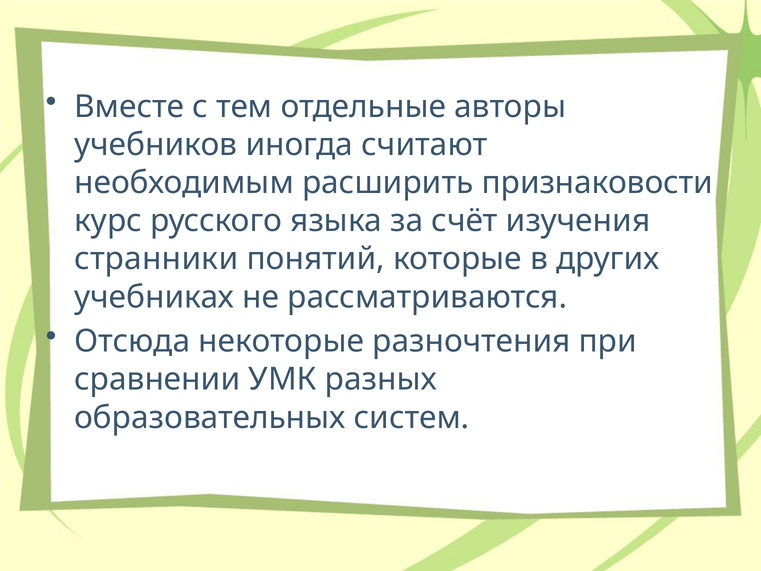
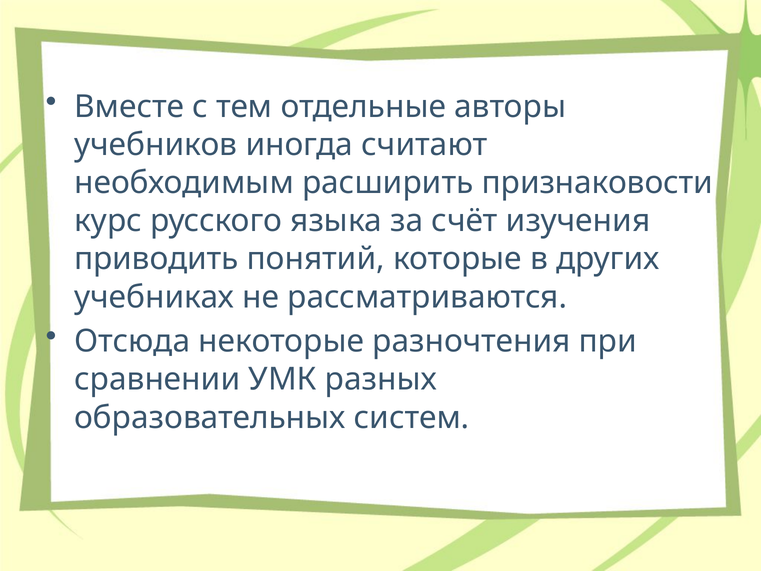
странники: странники -> приводить
